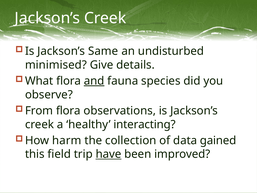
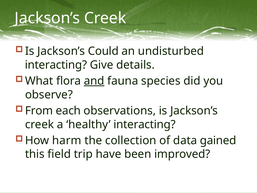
Same: Same -> Could
minimised at (56, 65): minimised -> interacting
From flora: flora -> each
have underline: present -> none
